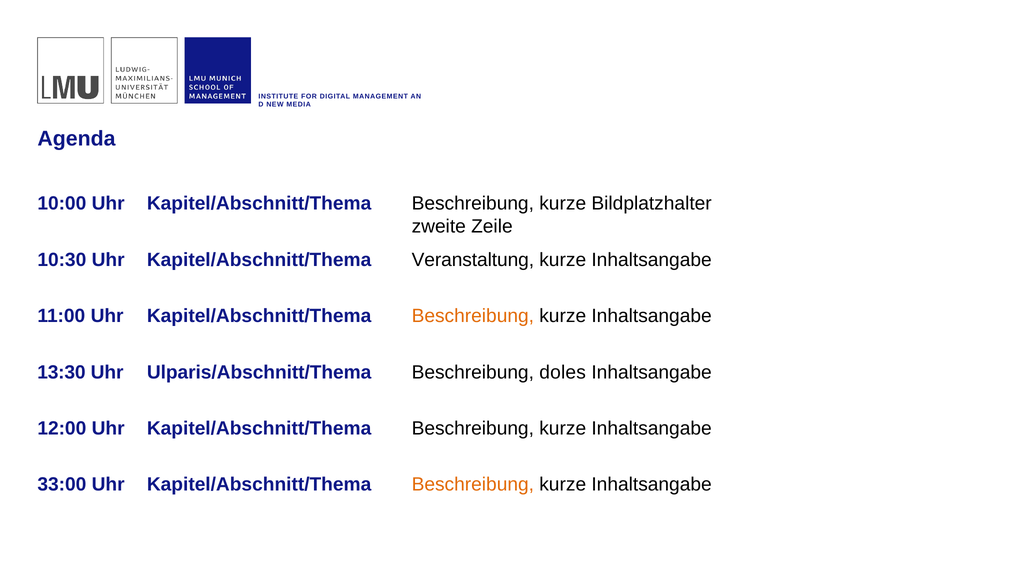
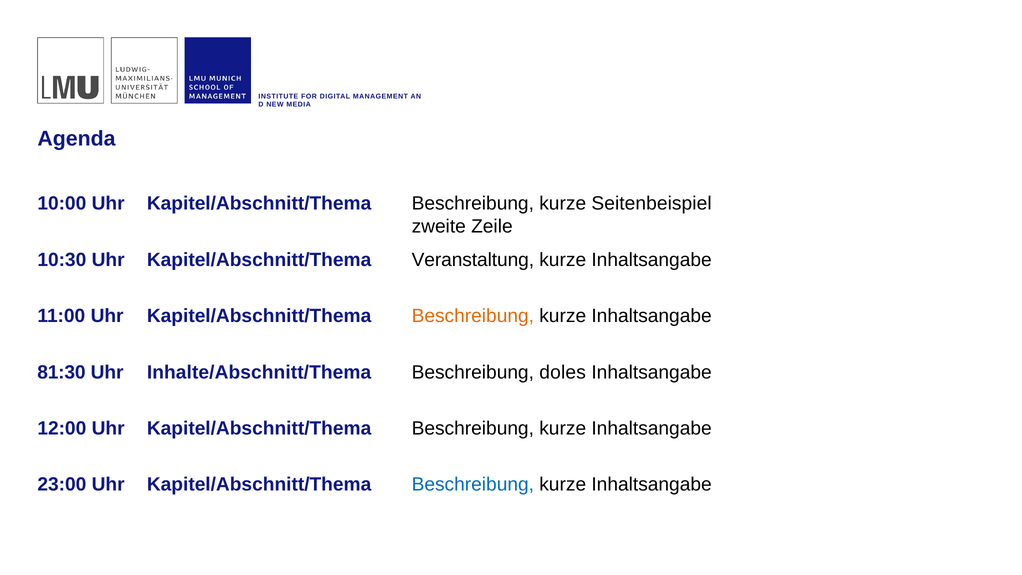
Bildplatzhalter: Bildplatzhalter -> Seitenbeispiel
13:30: 13:30 -> 81:30
Ulparis/Abschnitt/Thema: Ulparis/Abschnitt/Thema -> Inhalte/Abschnitt/Thema
33:00: 33:00 -> 23:00
Beschreibung at (473, 484) colour: orange -> blue
